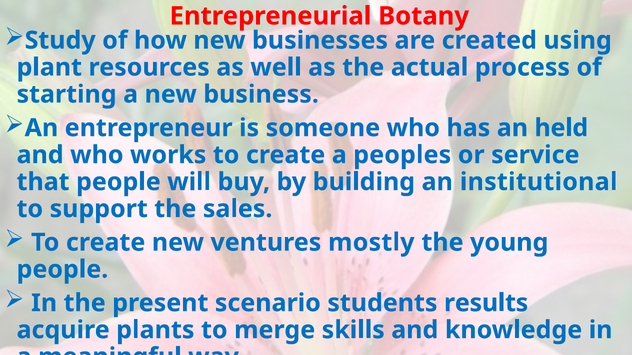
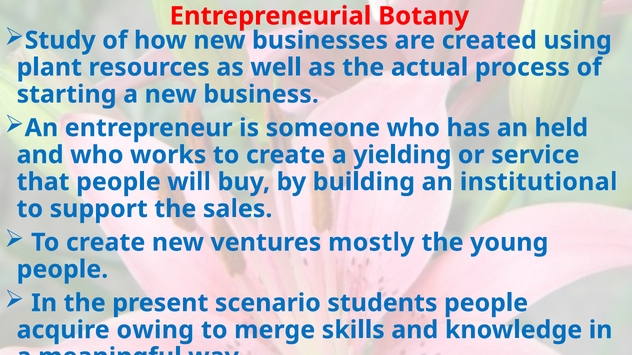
peoples: peoples -> yielding
students results: results -> people
plants: plants -> owing
